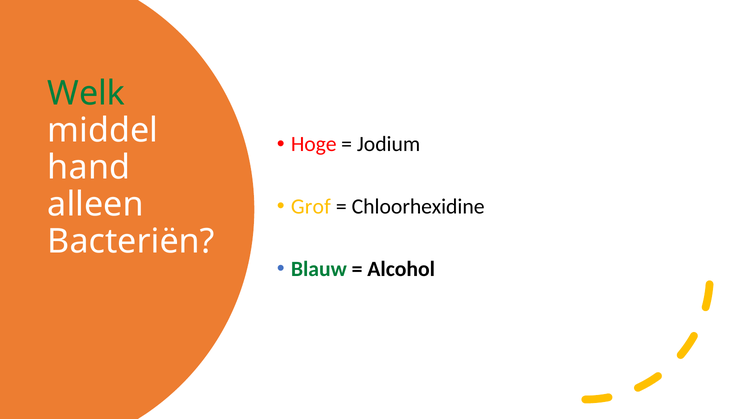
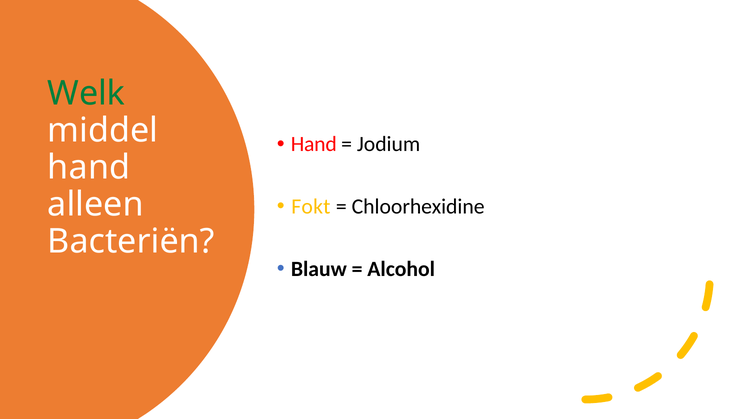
Hoge at (314, 144): Hoge -> Hand
Grof: Grof -> Fokt
Blauw colour: green -> black
